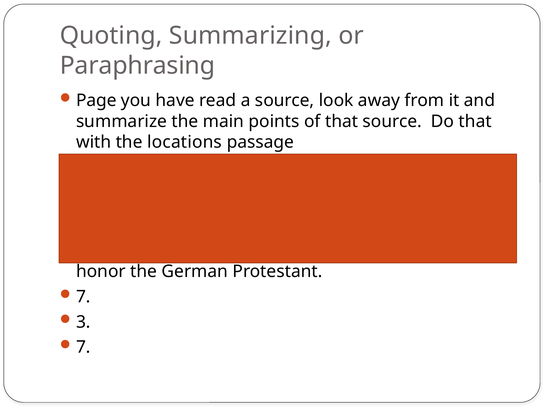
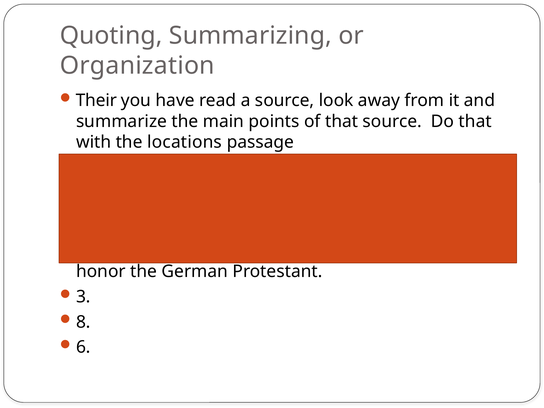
Paraphrasing: Paraphrasing -> Organization
Page at (96, 100): Page -> Their
7 at (83, 297): 7 -> 3
3: 3 -> 8
7 at (83, 347): 7 -> 6
